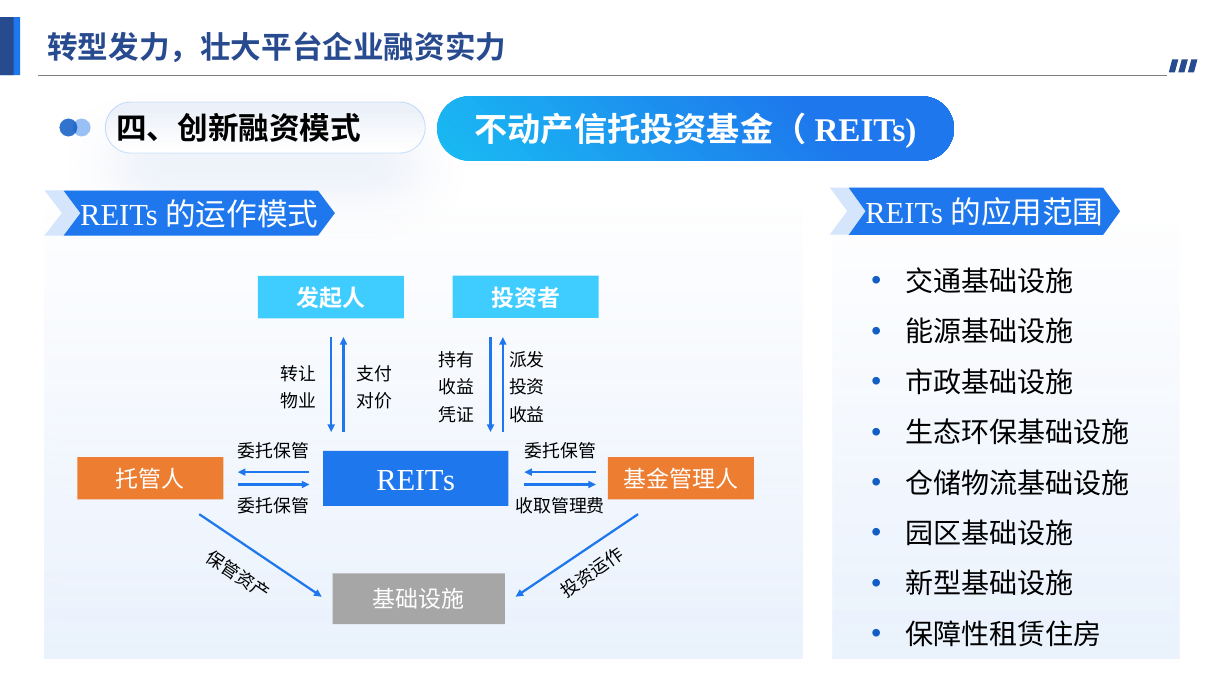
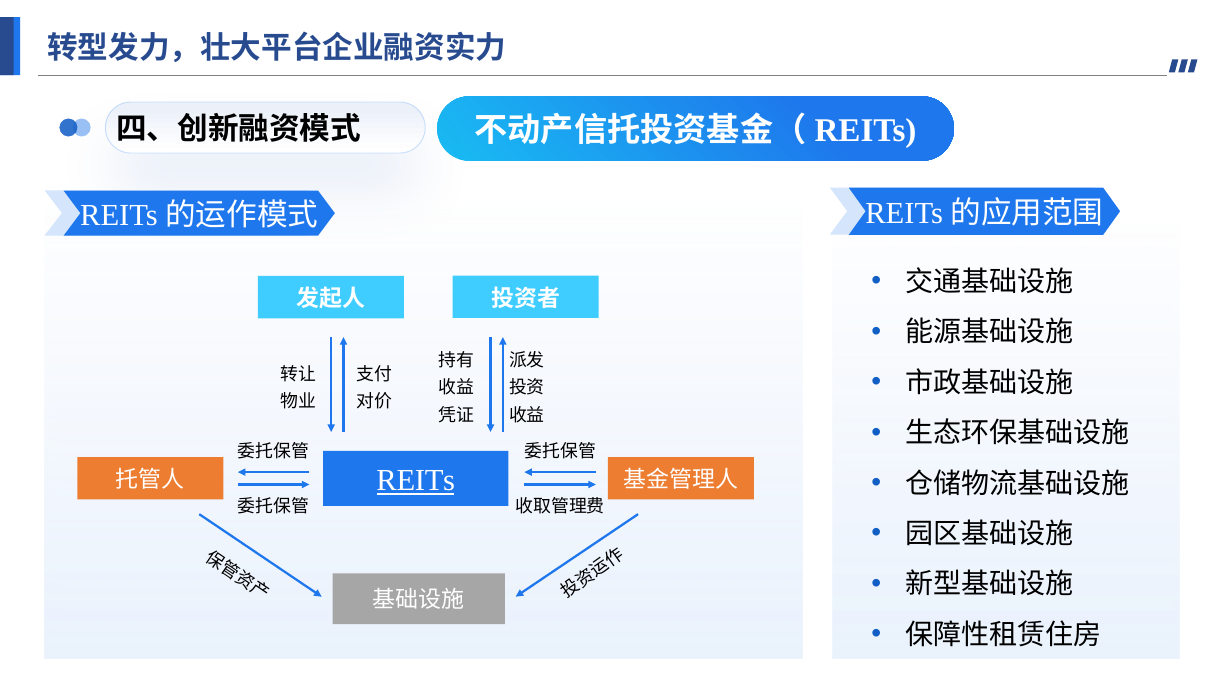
REITs underline: none -> present
